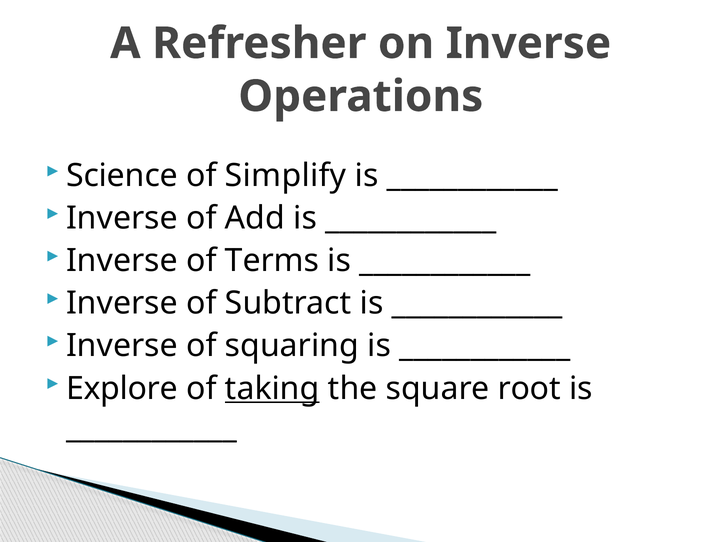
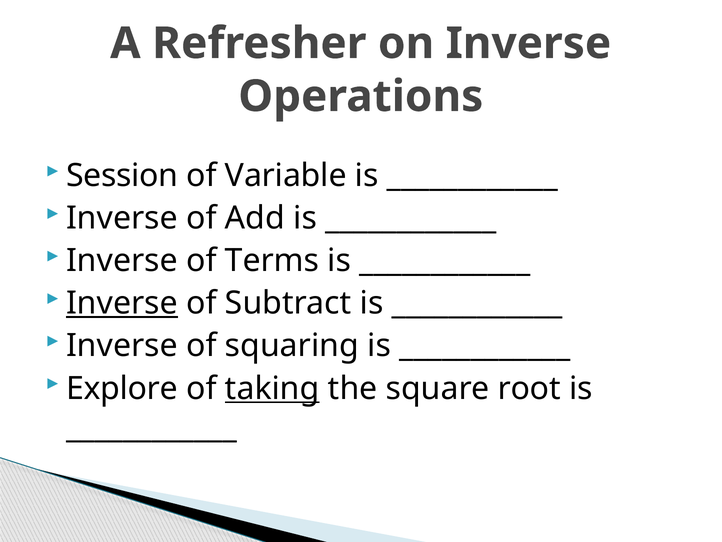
Science: Science -> Session
Simplify: Simplify -> Variable
Inverse at (122, 303) underline: none -> present
